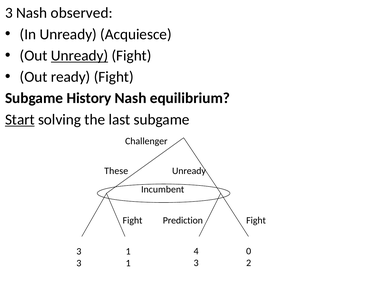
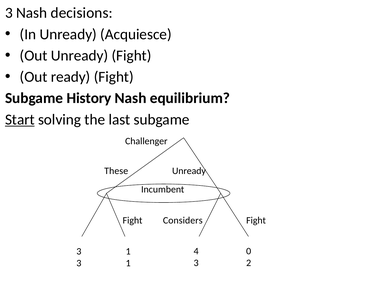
observed: observed -> decisions
Unready at (80, 56) underline: present -> none
Prediction: Prediction -> Considers
